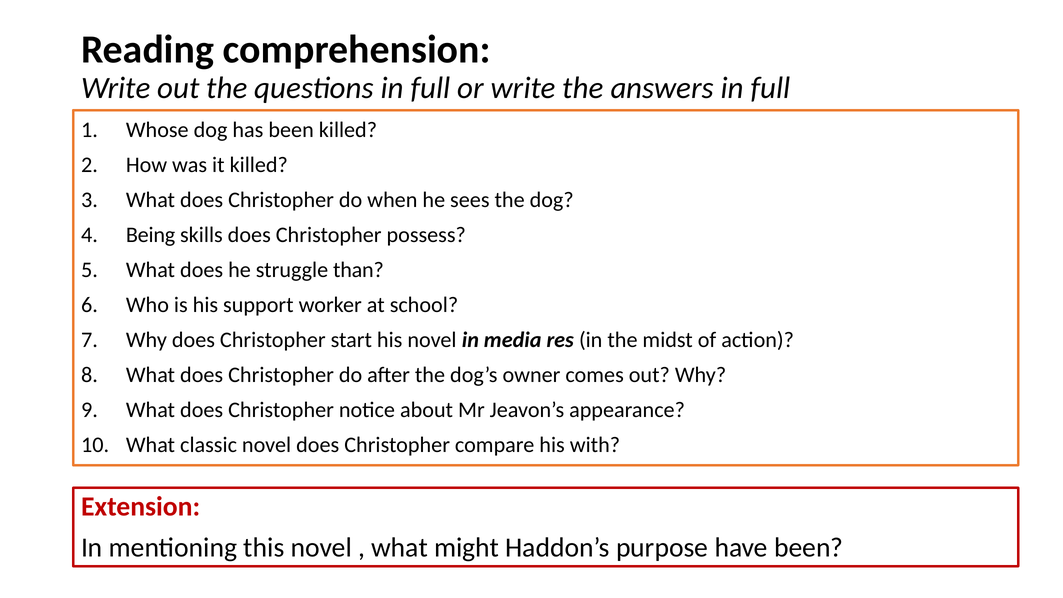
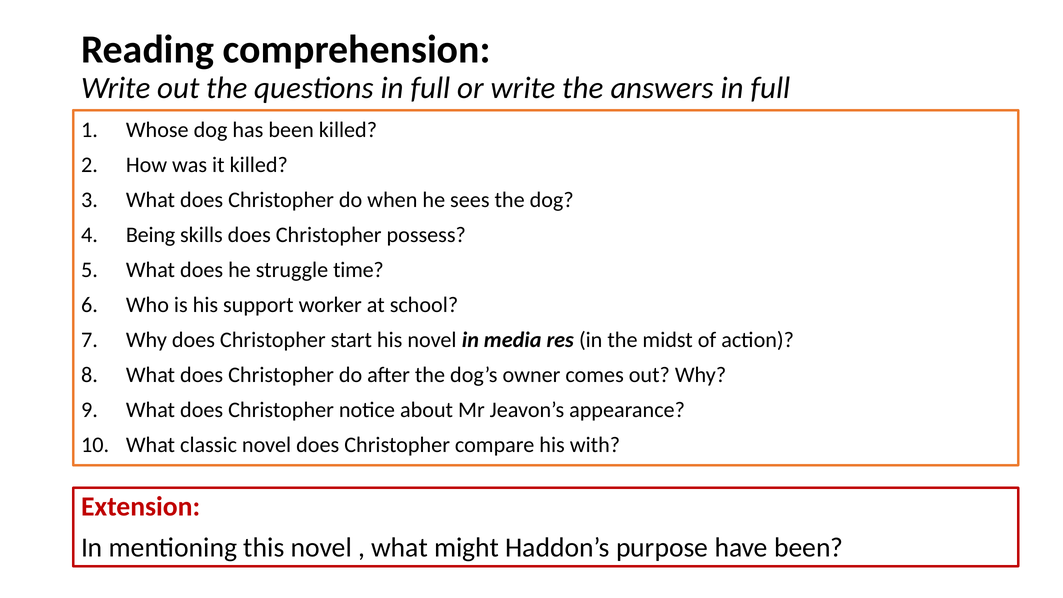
than: than -> time
